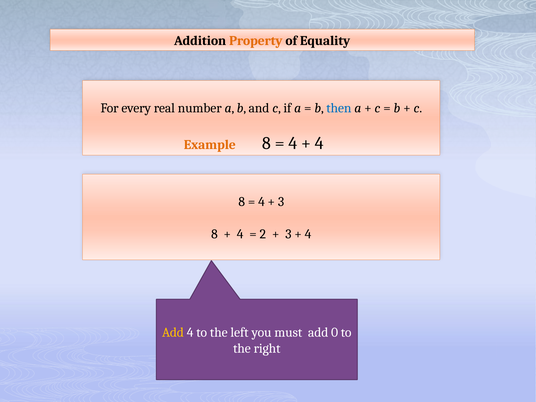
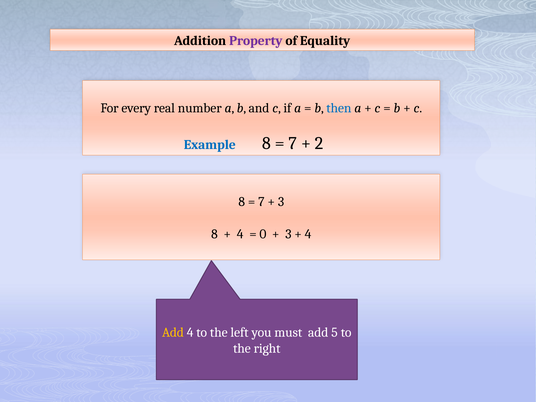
Property colour: orange -> purple
Example colour: orange -> blue
4 at (293, 143): 4 -> 7
4 at (319, 143): 4 -> 2
4 at (261, 202): 4 -> 7
2: 2 -> 0
0: 0 -> 5
